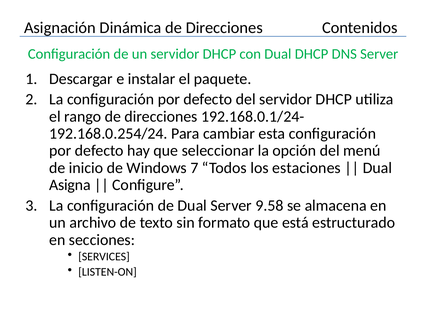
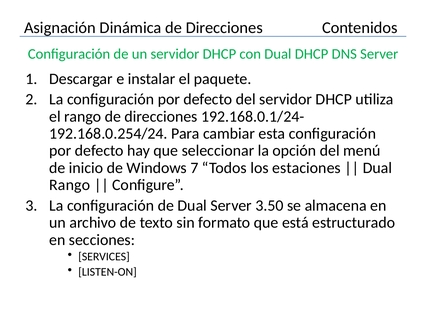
Asigna at (70, 185): Asigna -> Rango
9.58: 9.58 -> 3.50
